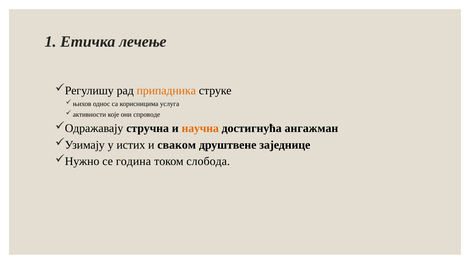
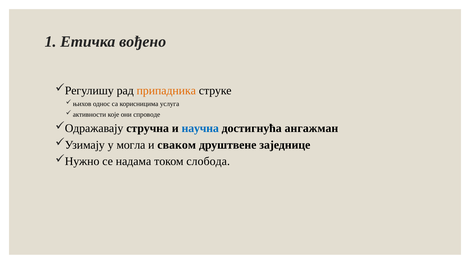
лечење: лечење -> вођено
научна colour: orange -> blue
истих: истих -> могла
година: година -> надама
